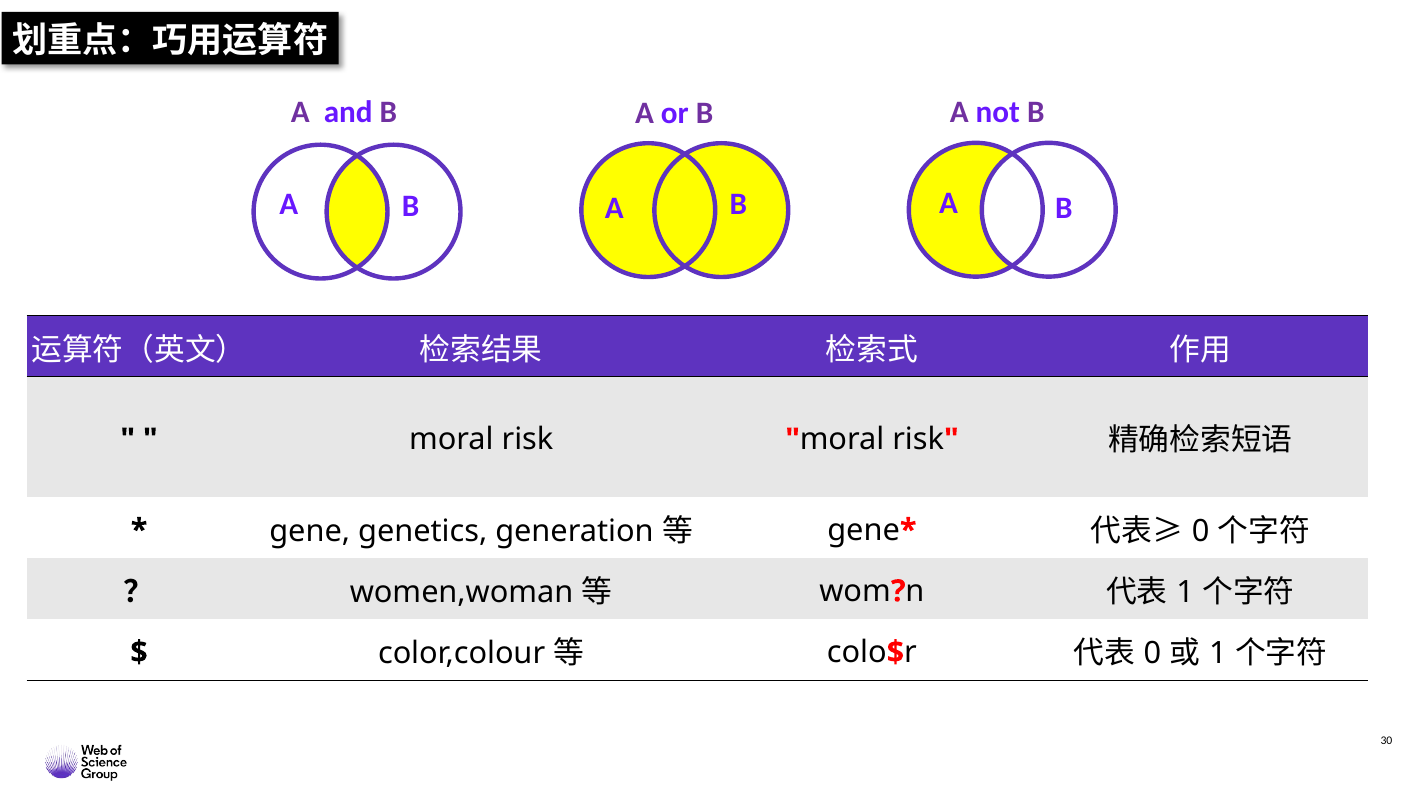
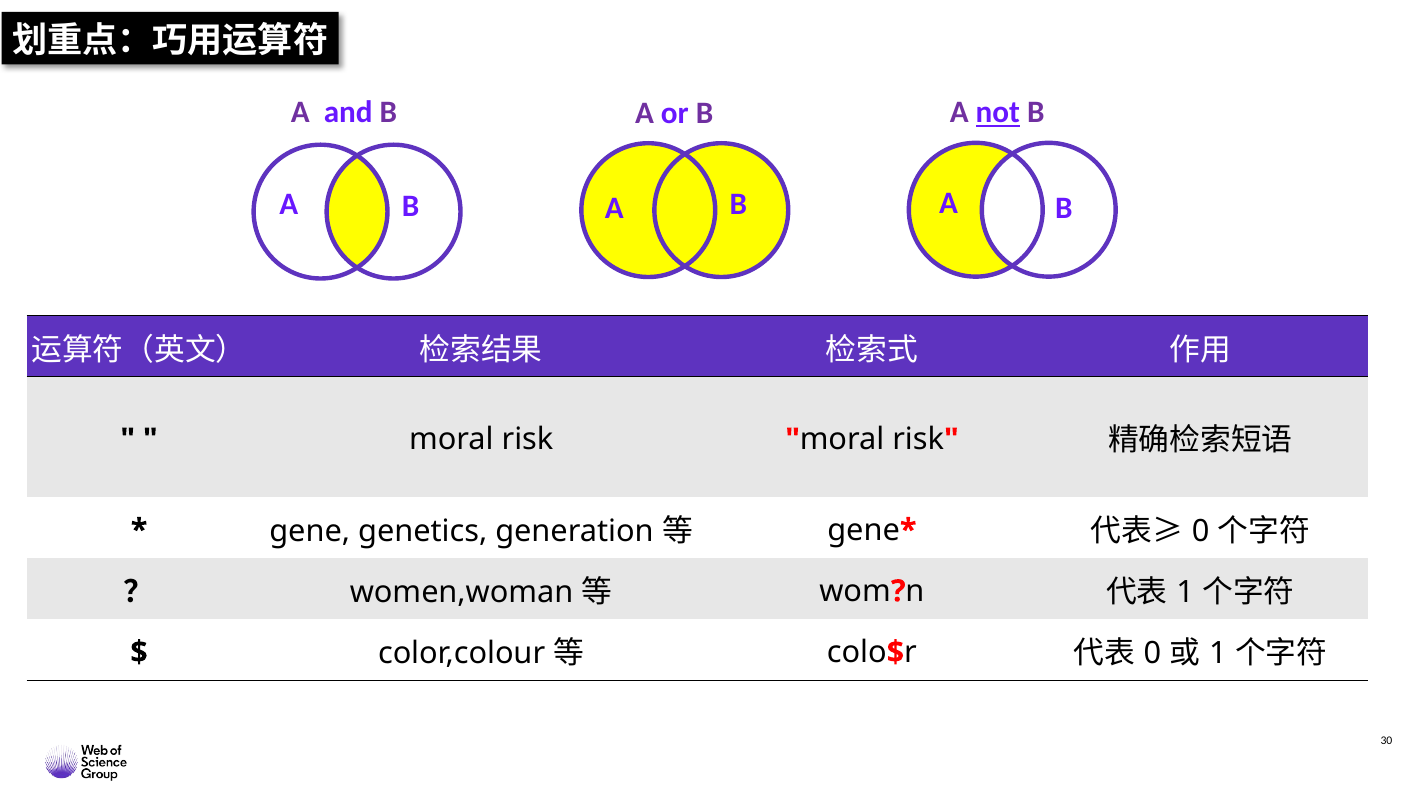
not underline: none -> present
